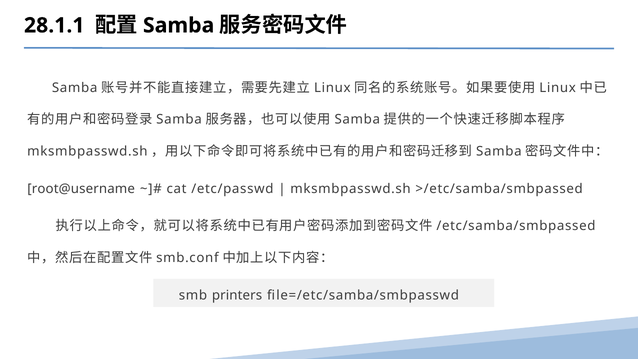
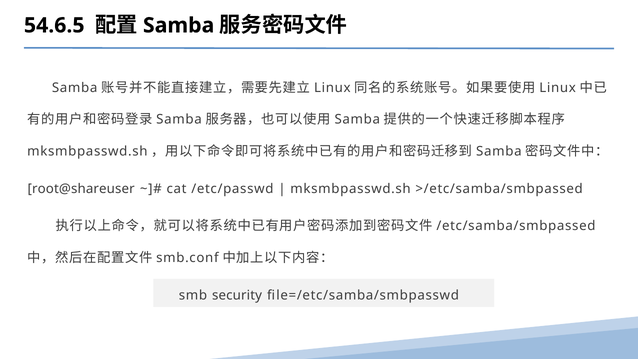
28.1.1: 28.1.1 -> 54.6.5
root@username: root@username -> root@shareuser
printers: printers -> security
